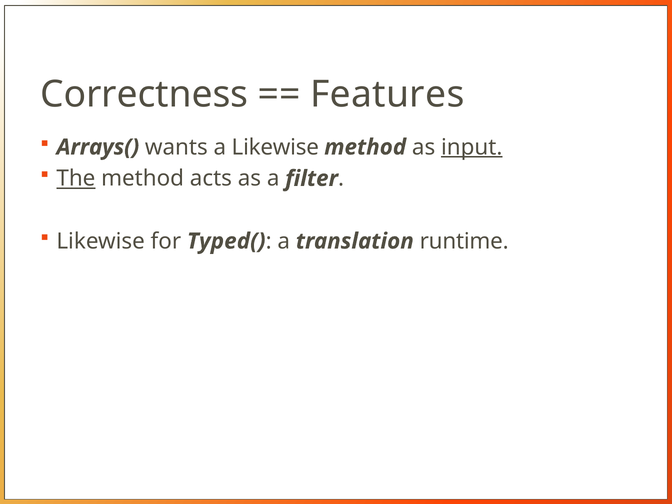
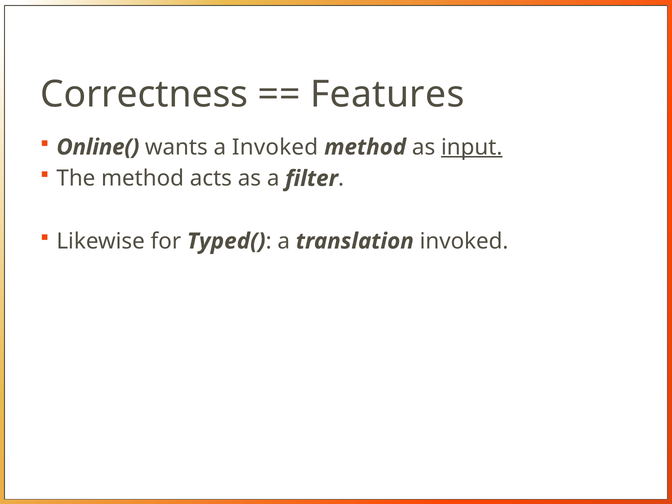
Arrays(: Arrays( -> Online(
a Likewise: Likewise -> Invoked
The underline: present -> none
translation runtime: runtime -> invoked
